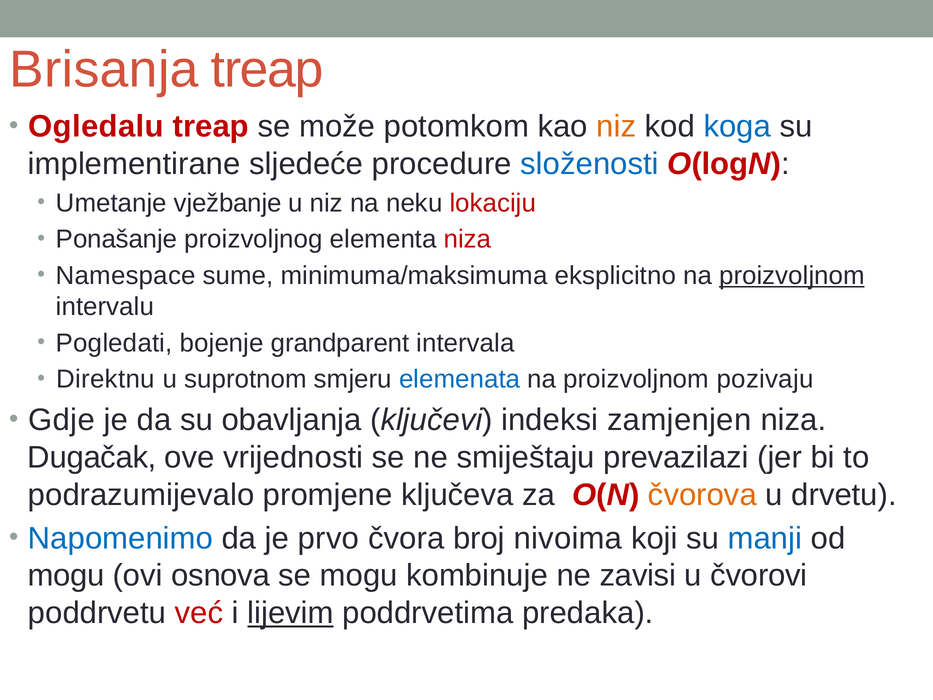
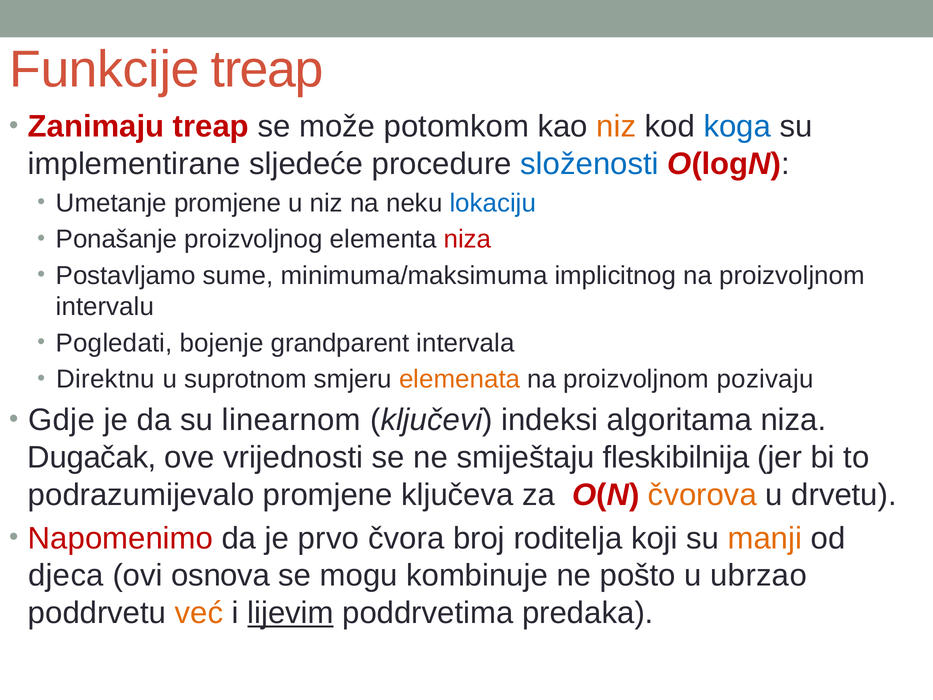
Brisanja: Brisanja -> Funkcije
Ogledalu: Ogledalu -> Zanimaju
Umetanje vježbanje: vježbanje -> promjene
lokaciju colour: red -> blue
Namespace: Namespace -> Postavljamo
eksplicitno: eksplicitno -> implicitnog
proizvoljnom at (792, 276) underline: present -> none
elemenata colour: blue -> orange
obavljanja: obavljanja -> linearnom
zamjenjen: zamjenjen -> algoritama
prevazilazi: prevazilazi -> fleskibilnija
Napomenimo colour: blue -> red
nivoima: nivoima -> roditelja
manji colour: blue -> orange
mogu at (66, 576): mogu -> djeca
zavisi: zavisi -> pošto
čvorovi: čvorovi -> ubrzao
već colour: red -> orange
